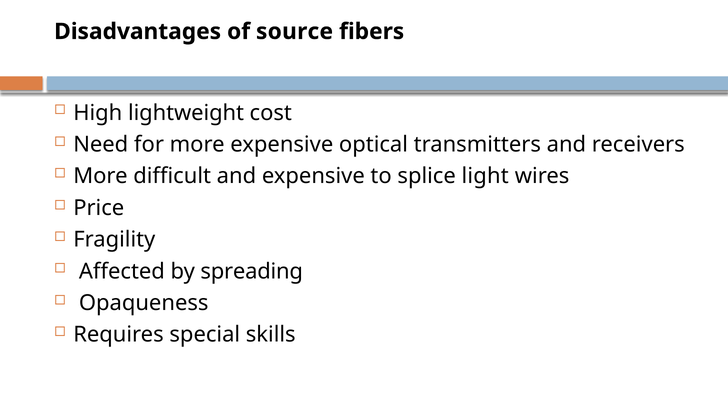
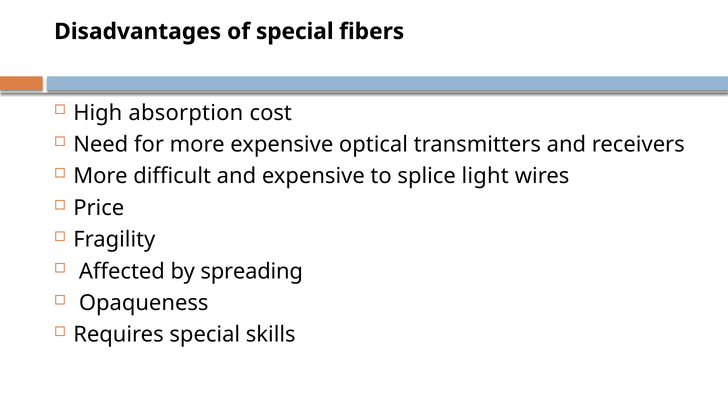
of source: source -> special
lightweight: lightweight -> absorption
